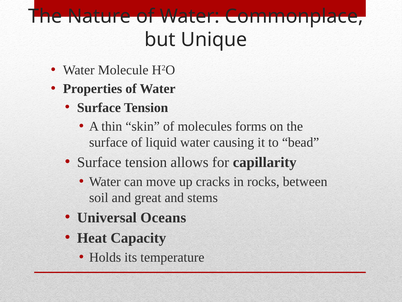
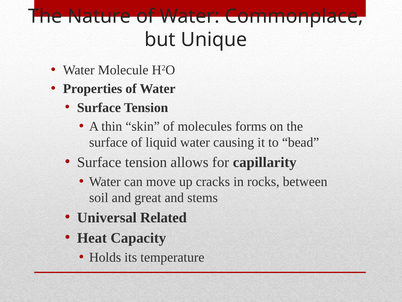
Oceans: Oceans -> Related
